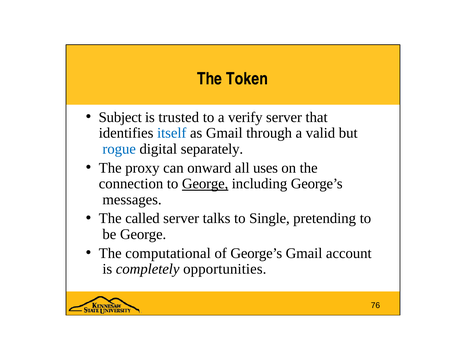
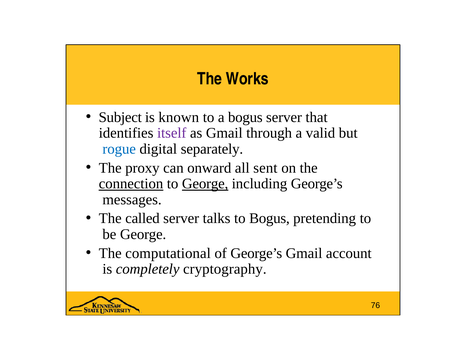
Token: Token -> Works
trusted: trusted -> known
a verify: verify -> bogus
itself colour: blue -> purple
uses: uses -> sent
connection underline: none -> present
to Single: Single -> Bogus
opportunities: opportunities -> cryptography
